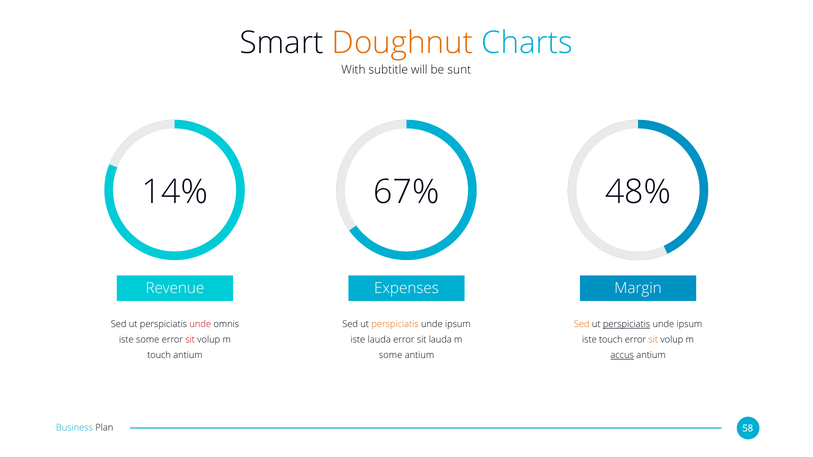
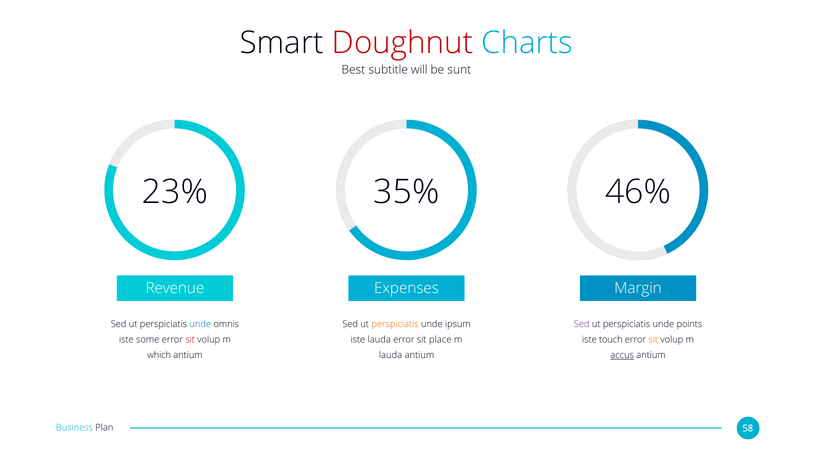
Doughnut colour: orange -> red
With: With -> Best
14%: 14% -> 23%
67%: 67% -> 35%
48%: 48% -> 46%
unde at (200, 324) colour: red -> blue
Sed at (582, 324) colour: orange -> purple
perspiciatis at (627, 324) underline: present -> none
ipsum at (689, 324): ipsum -> points
sit lauda: lauda -> place
touch at (159, 356): touch -> which
some at (391, 356): some -> lauda
